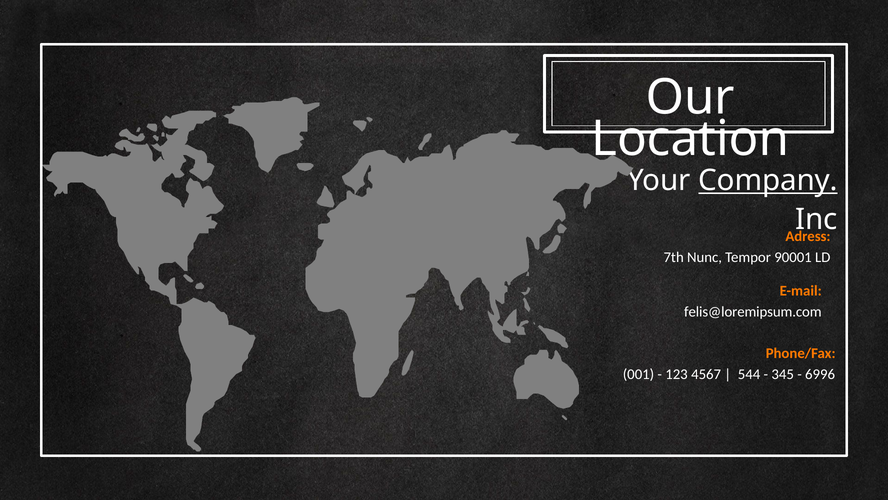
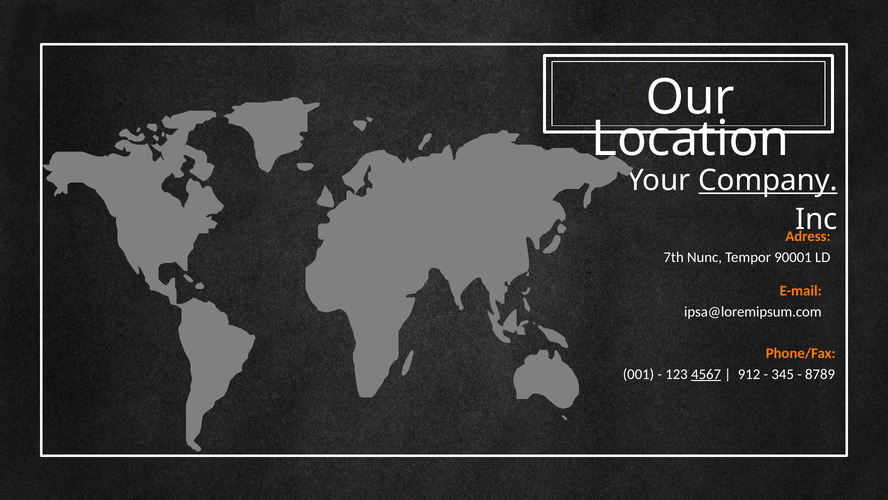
felis@loremipsum.com: felis@loremipsum.com -> ipsa@loremipsum.com
4567 underline: none -> present
544: 544 -> 912
6996: 6996 -> 8789
